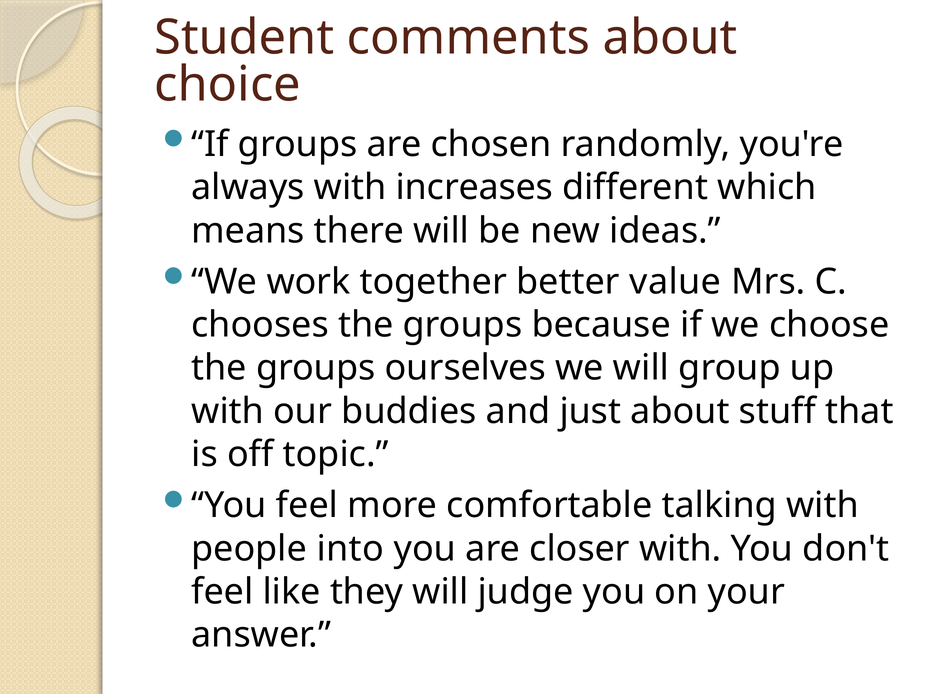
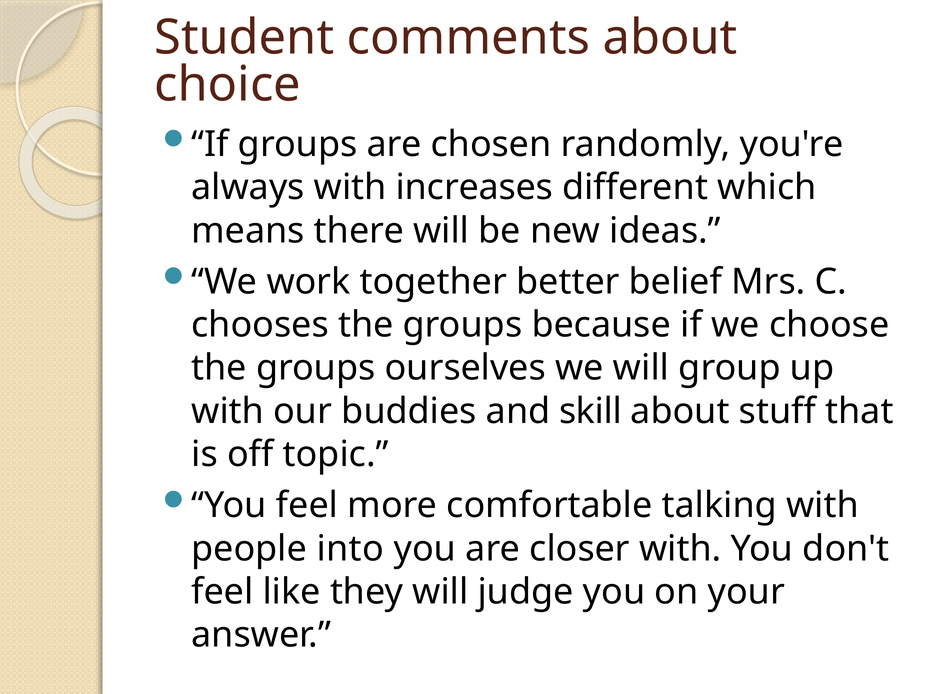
value: value -> belief
just: just -> skill
